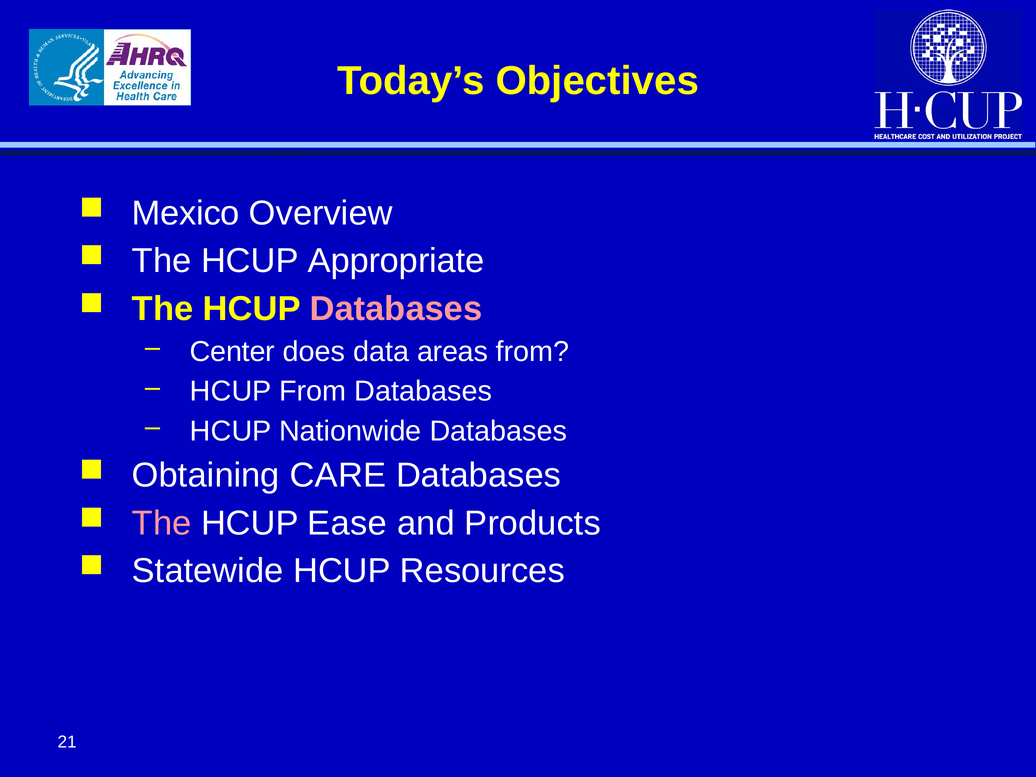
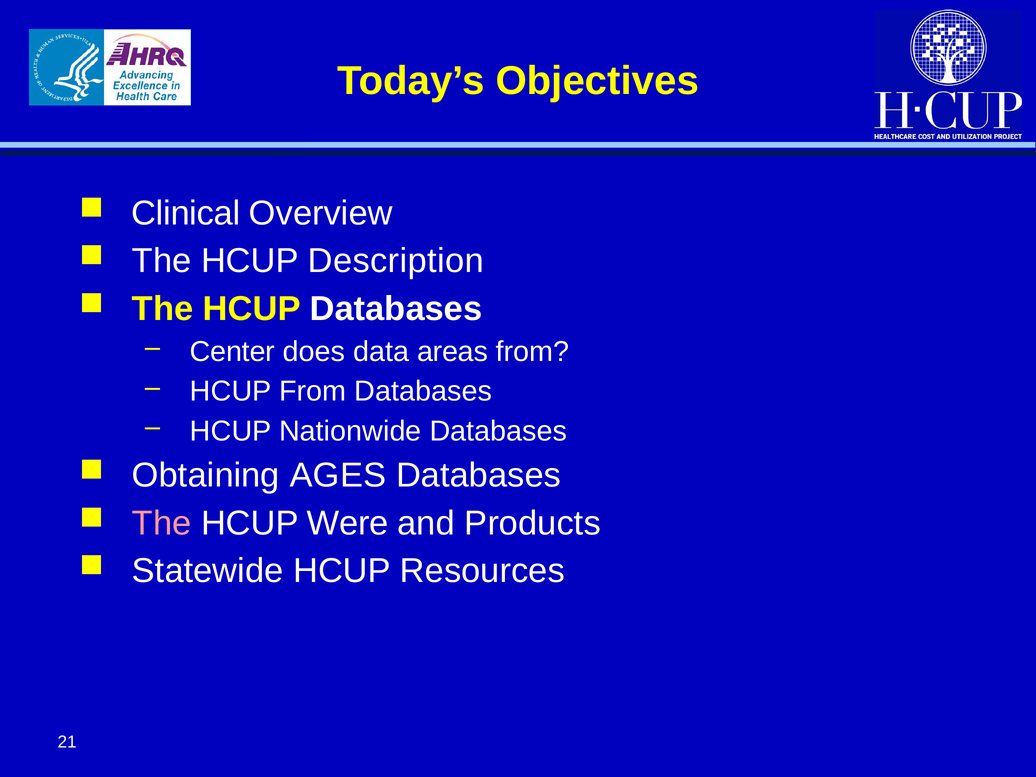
Mexico: Mexico -> Clinical
Appropriate: Appropriate -> Description
Databases at (396, 309) colour: pink -> white
CARE: CARE -> AGES
Ease: Ease -> Were
